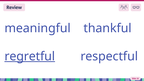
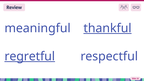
thankful underline: none -> present
